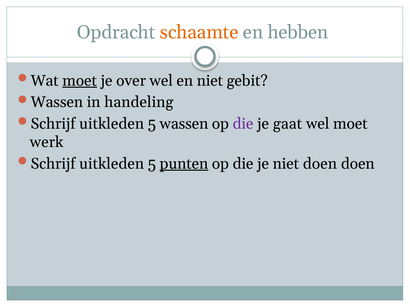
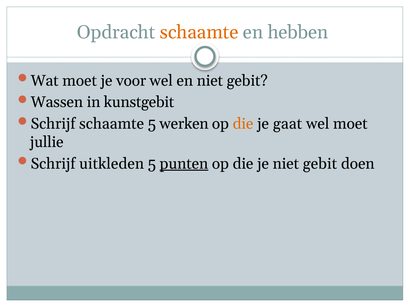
moet at (80, 81) underline: present -> none
over: over -> voor
handeling: handeling -> kunstgebit
uitkleden at (112, 124): uitkleden -> schaamte
5 wassen: wassen -> werken
die at (243, 124) colour: purple -> orange
werk: werk -> jullie
je niet doen: doen -> gebit
